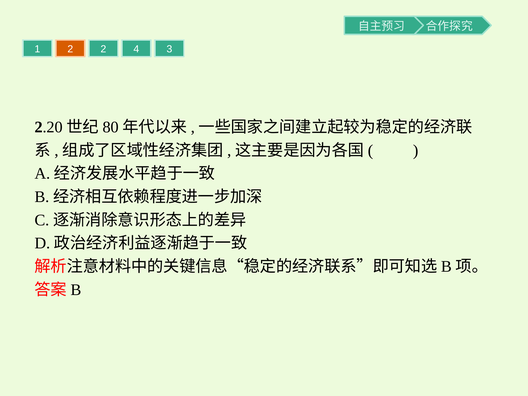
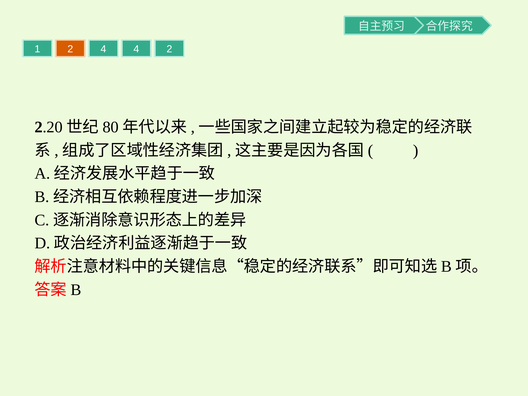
2 2: 2 -> 4
4 3: 3 -> 2
